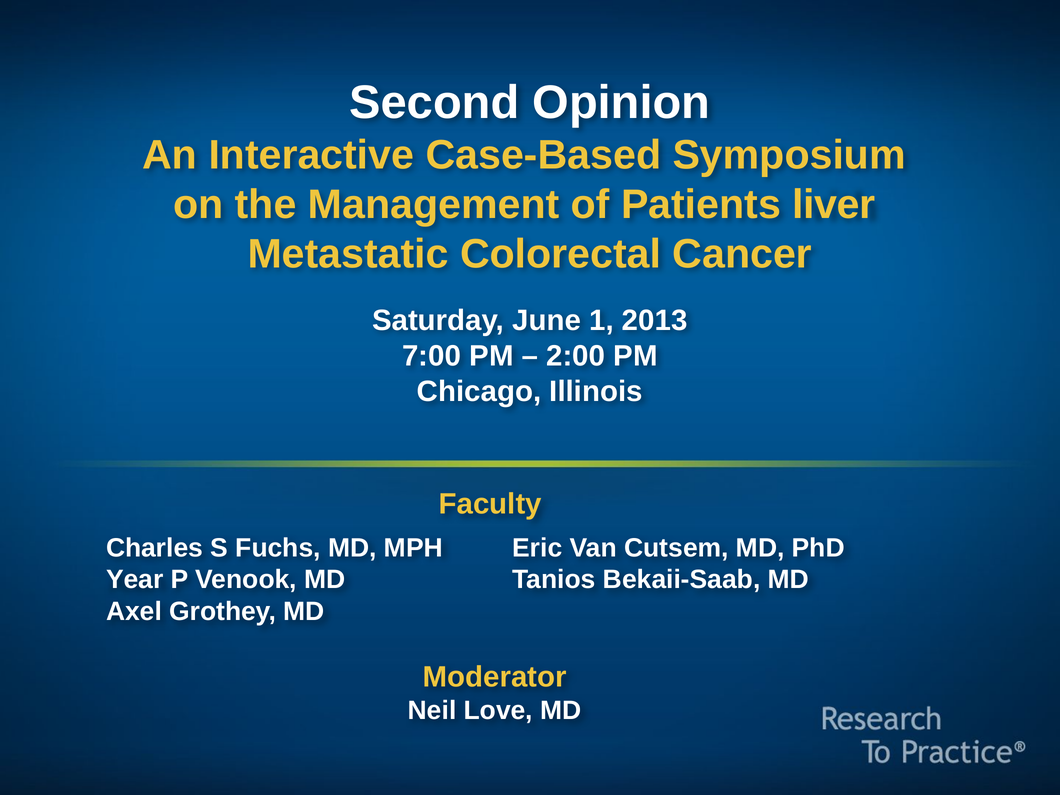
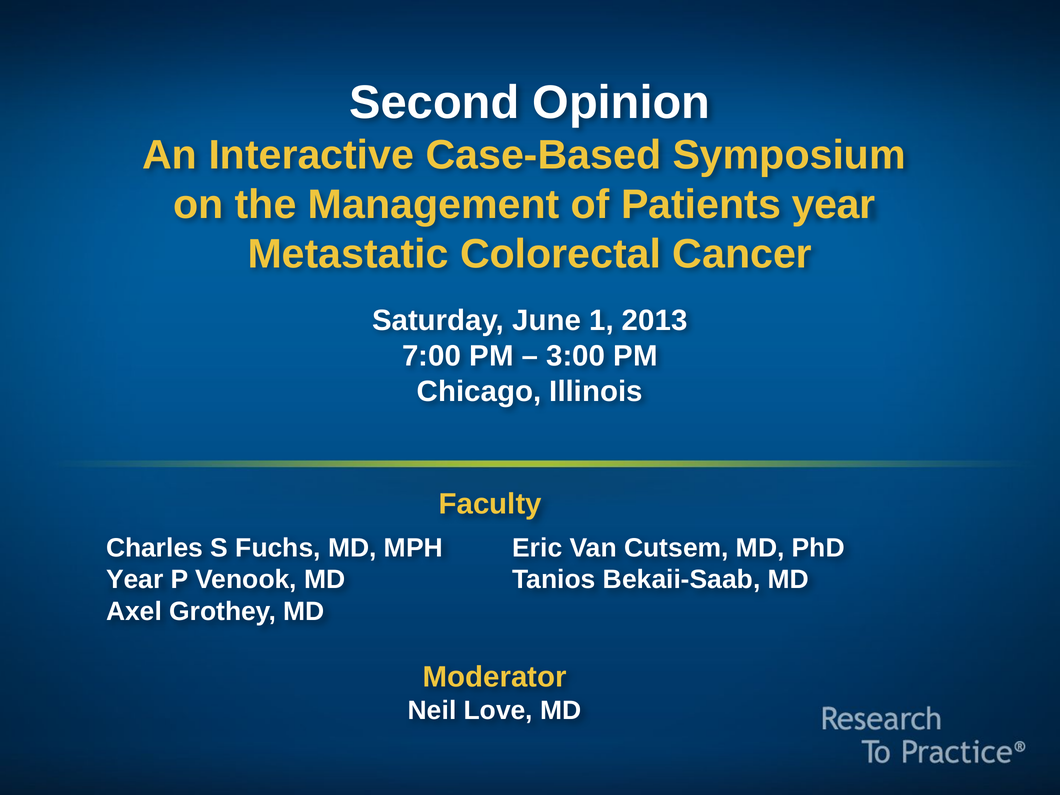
Patients liver: liver -> year
2:00: 2:00 -> 3:00
